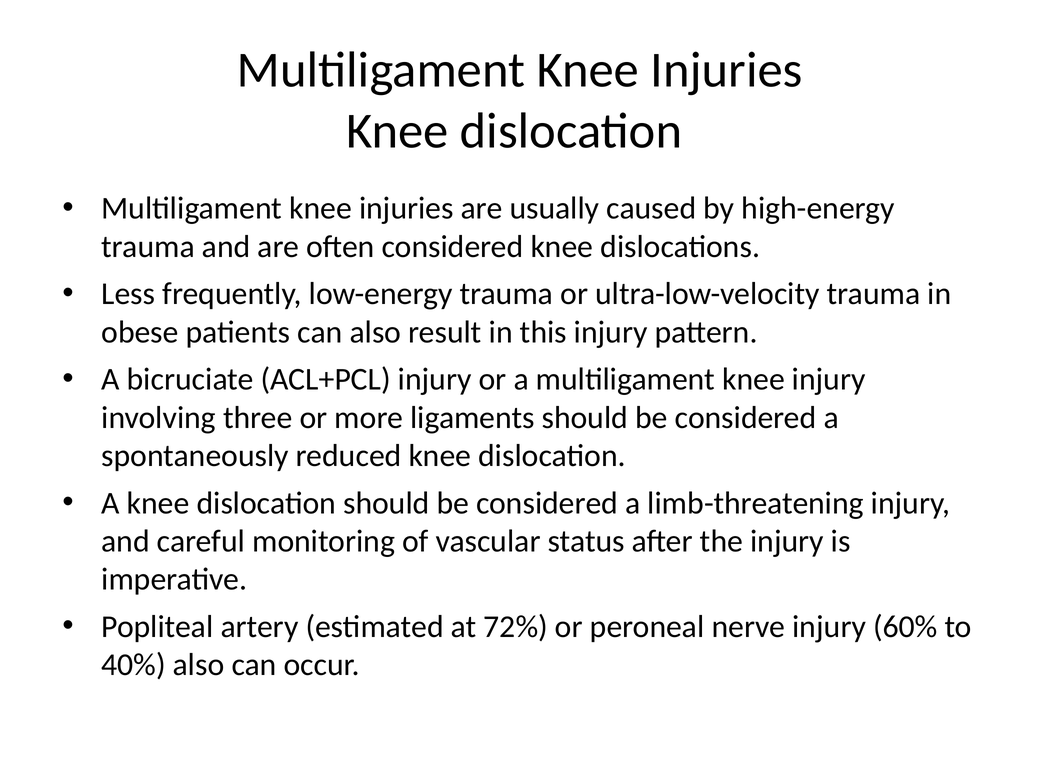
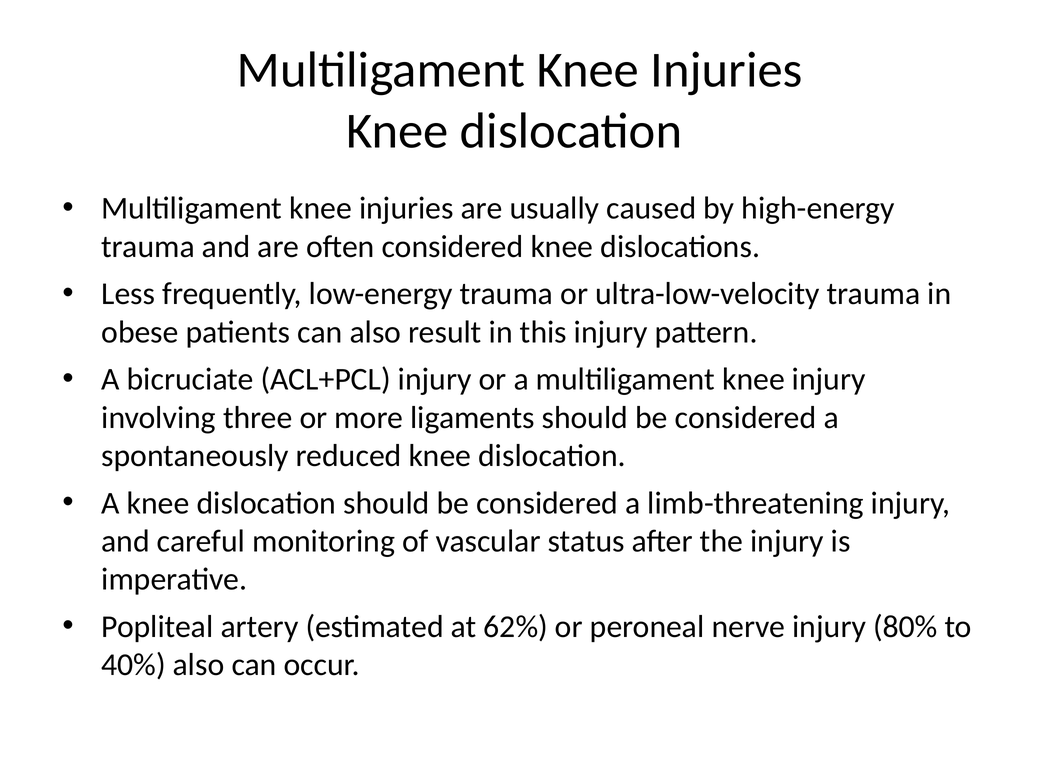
72%: 72% -> 62%
60%: 60% -> 80%
